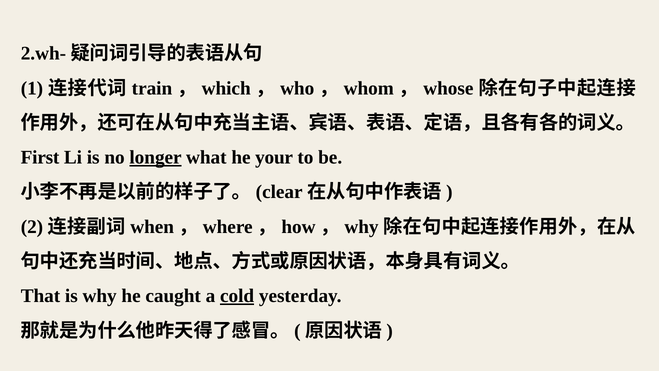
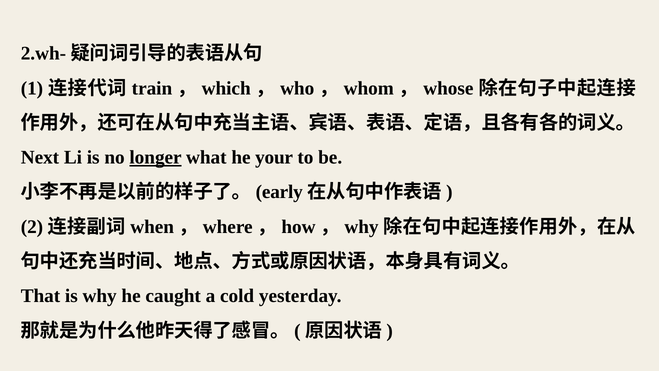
First: First -> Next
clear: clear -> early
cold underline: present -> none
